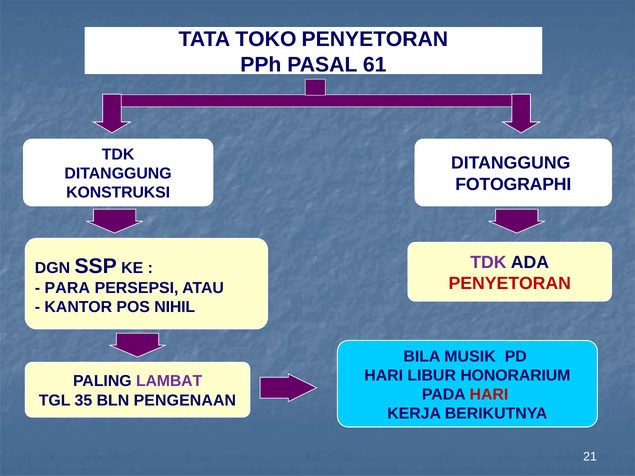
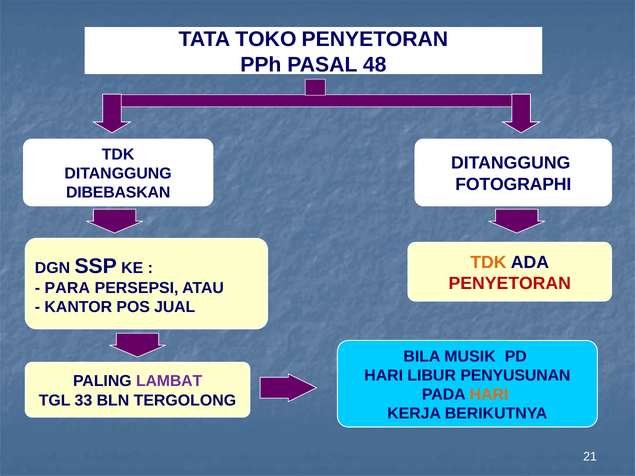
61: 61 -> 48
KONSTRUKSI: KONSTRUKSI -> DIBEBASKAN
TDK at (488, 263) colour: purple -> orange
NIHIL: NIHIL -> JUAL
HONORARIUM: HONORARIUM -> PENYUSUNAN
HARI at (489, 395) colour: red -> orange
35: 35 -> 33
PENGENAAN: PENGENAAN -> TERGOLONG
